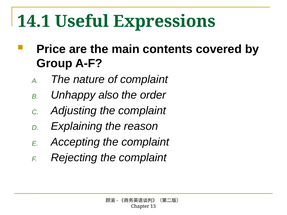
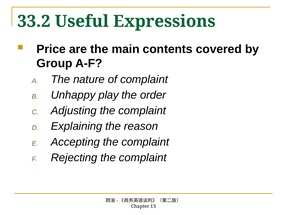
14.1: 14.1 -> 33.2
also: also -> play
